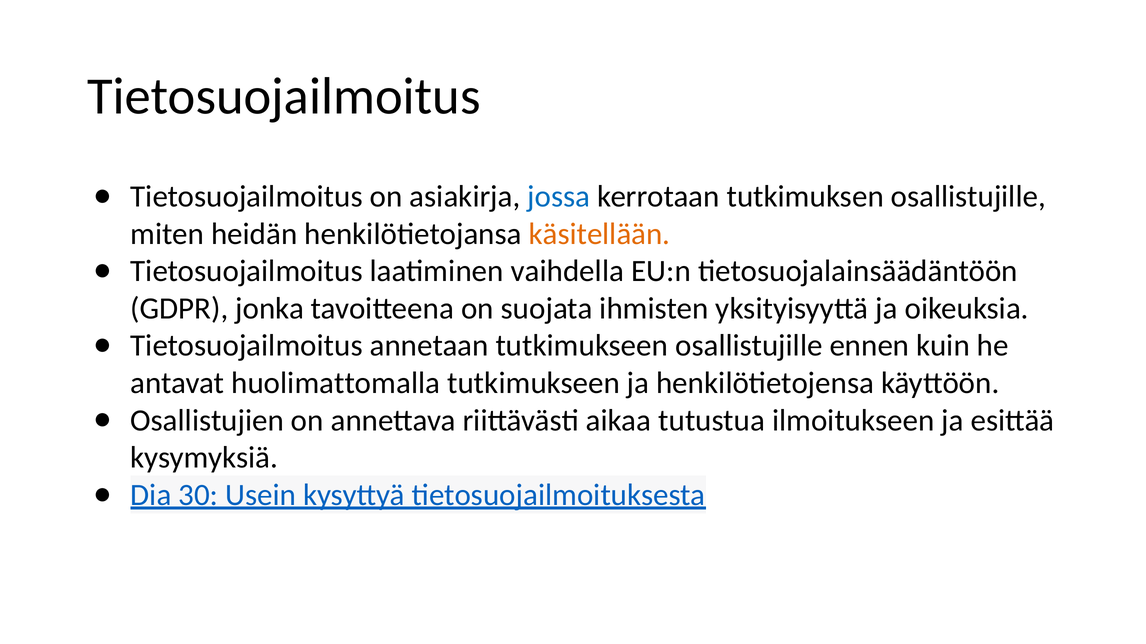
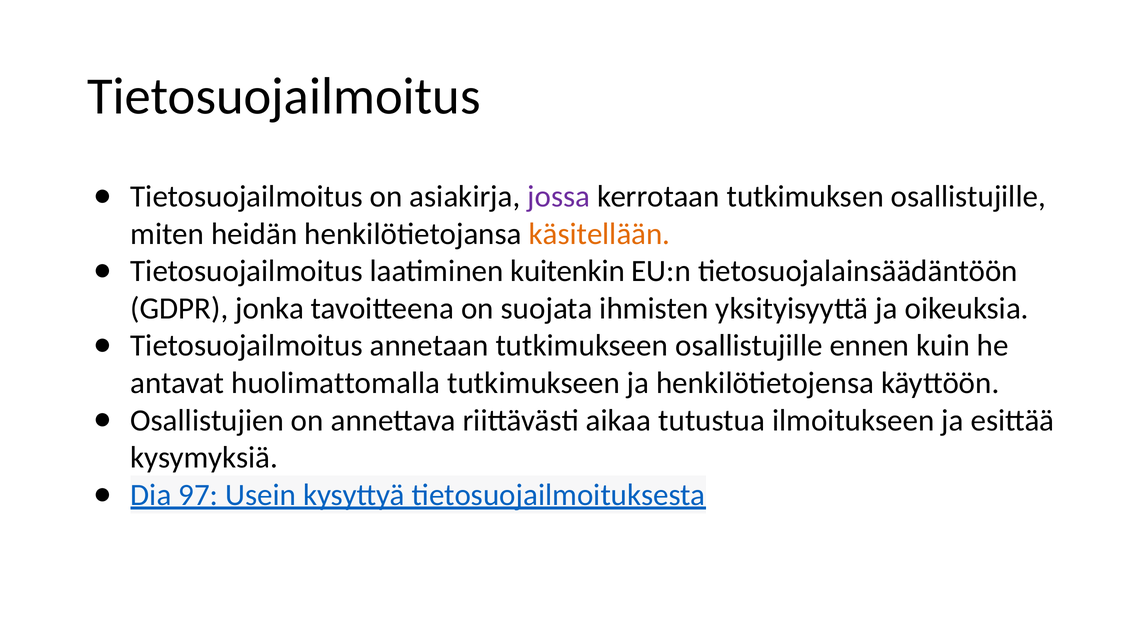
jossa colour: blue -> purple
vaihdella: vaihdella -> kuitenkin
30: 30 -> 97
